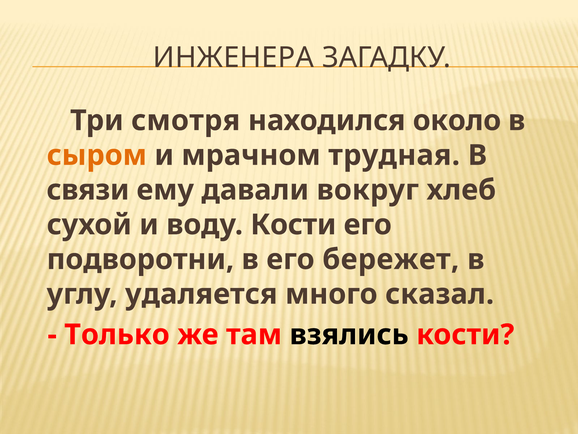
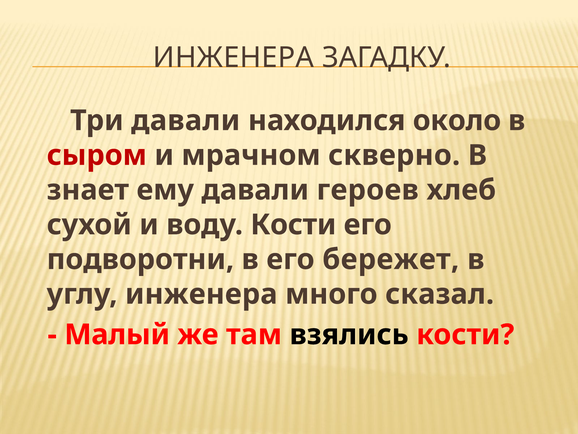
Три смотря: смотря -> давали
сыром colour: orange -> red
трудная: трудная -> скверно
связи: связи -> знает
вокруг: вокруг -> героев
углу удаляется: удаляется -> инженера
Только: Только -> Малый
